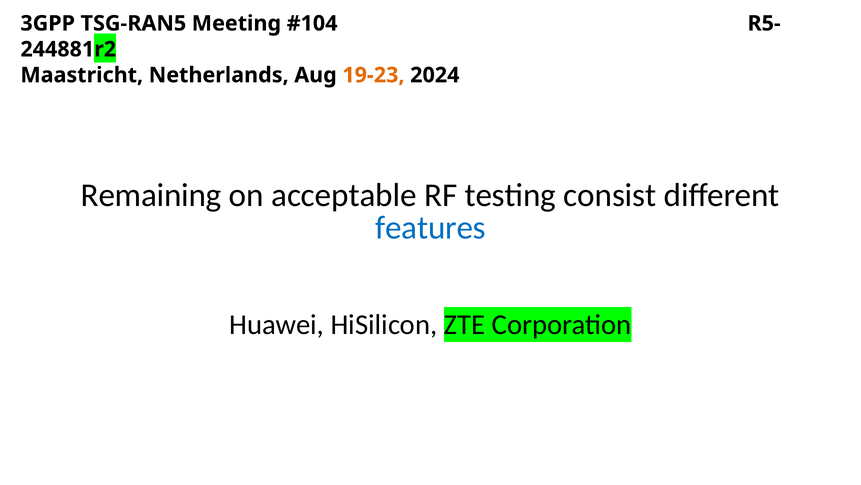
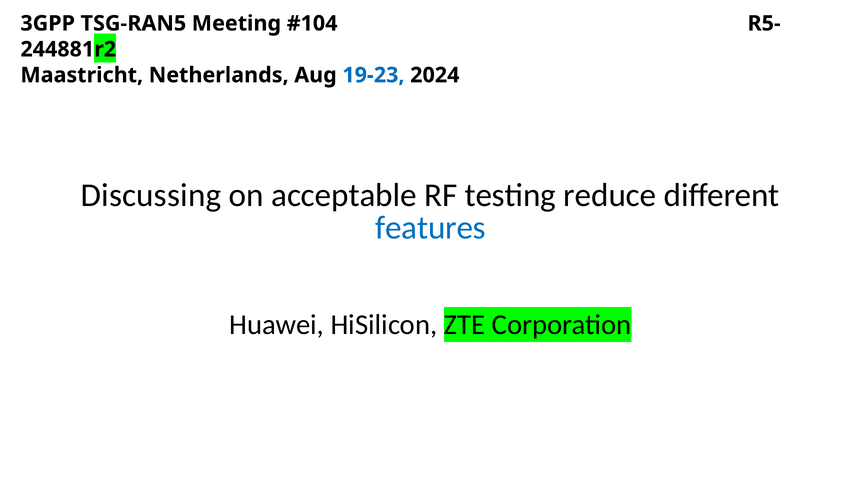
19-23 colour: orange -> blue
Remaining: Remaining -> Discussing
consist: consist -> reduce
